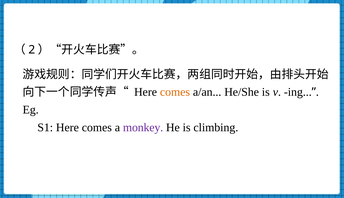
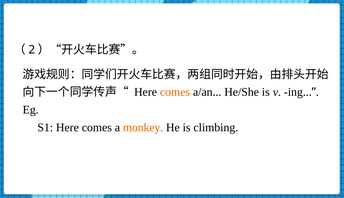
monkey colour: purple -> orange
